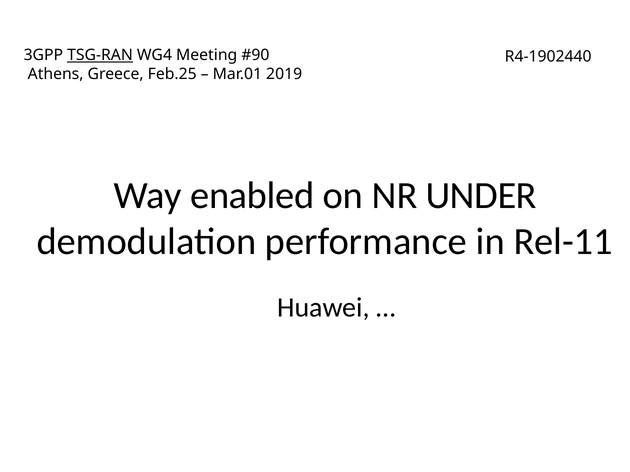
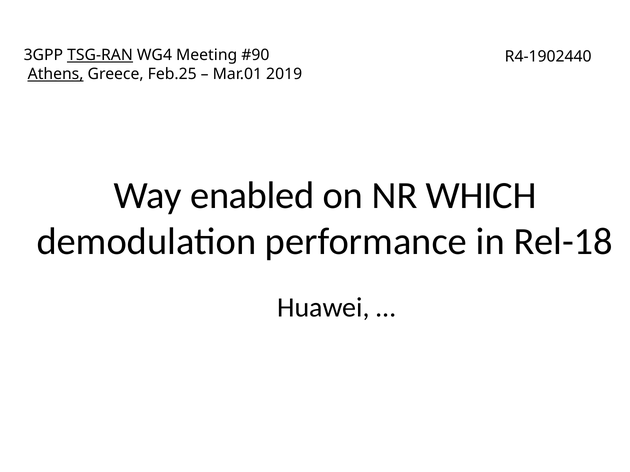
Athens underline: none -> present
UNDER: UNDER -> WHICH
Rel-11: Rel-11 -> Rel-18
